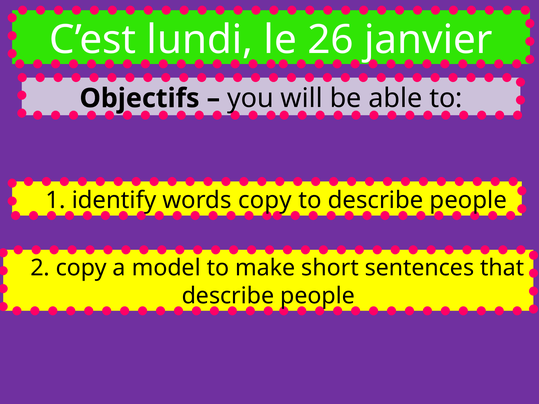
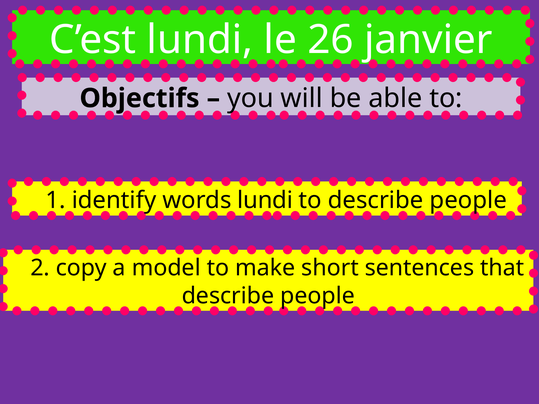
words copy: copy -> lundi
